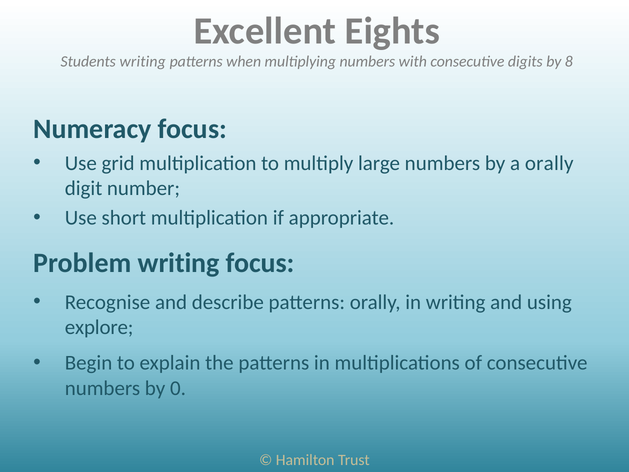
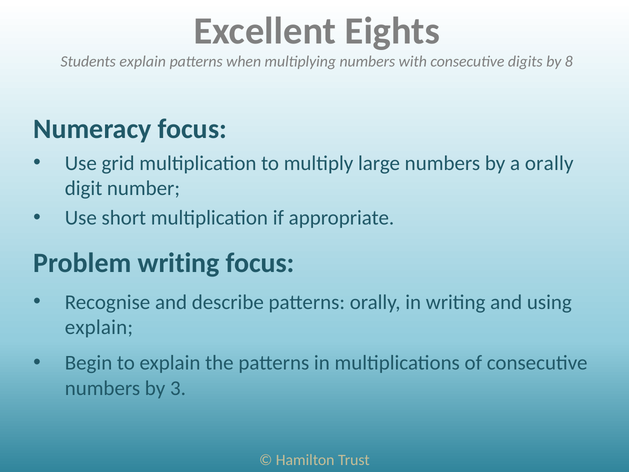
Students writing: writing -> explain
explore at (99, 327): explore -> explain
0: 0 -> 3
